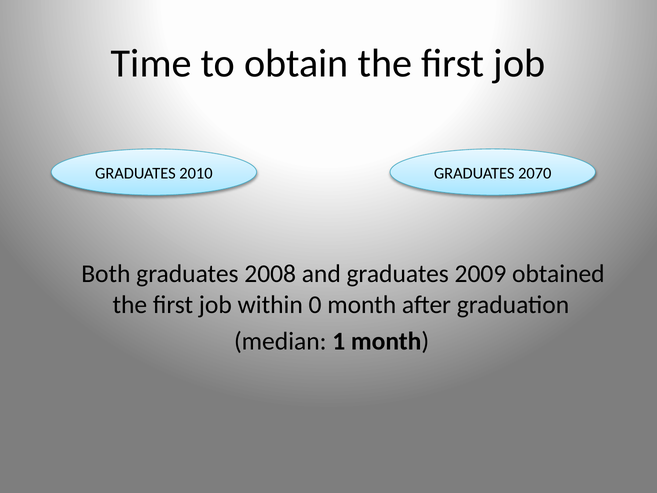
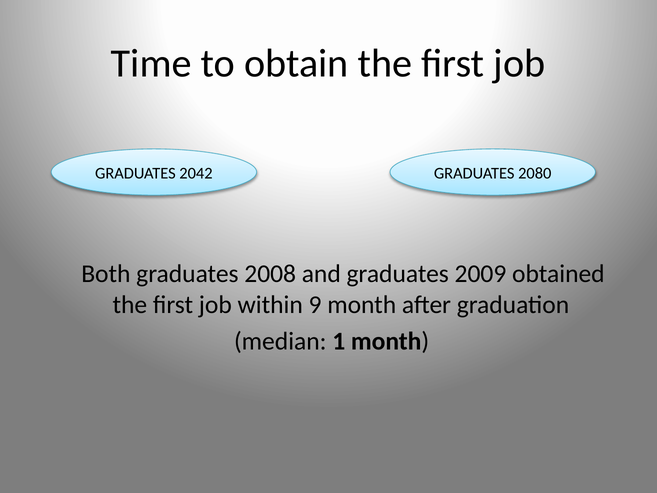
2010: 2010 -> 2042
2070: 2070 -> 2080
0: 0 -> 9
